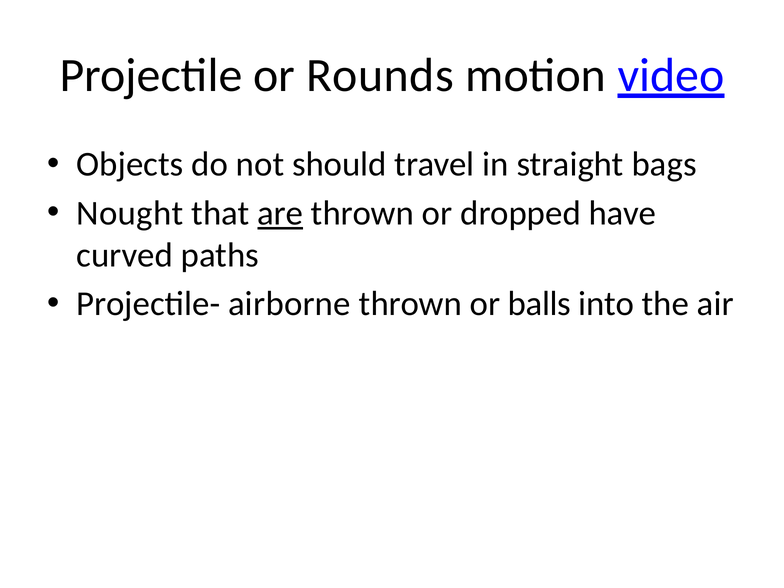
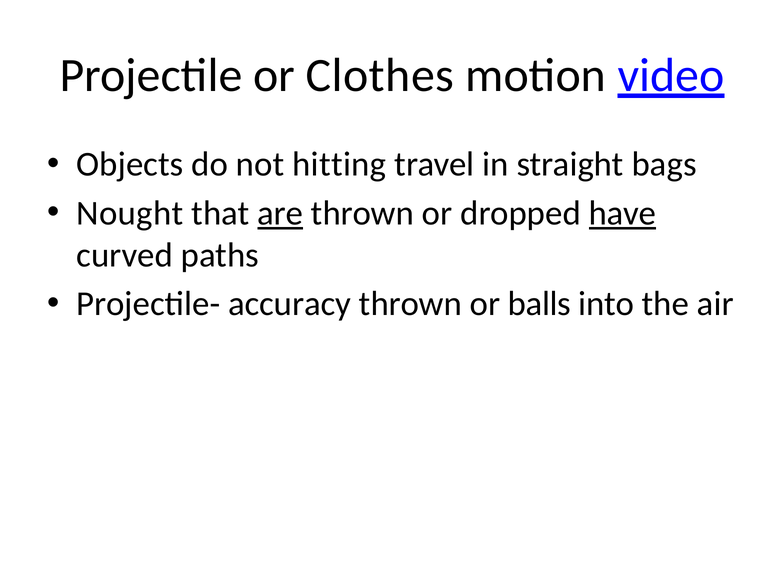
Rounds: Rounds -> Clothes
should: should -> hitting
have underline: none -> present
airborne: airborne -> accuracy
